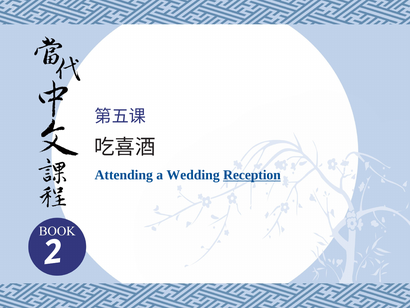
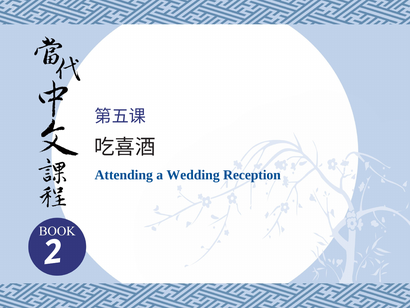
Reception underline: present -> none
